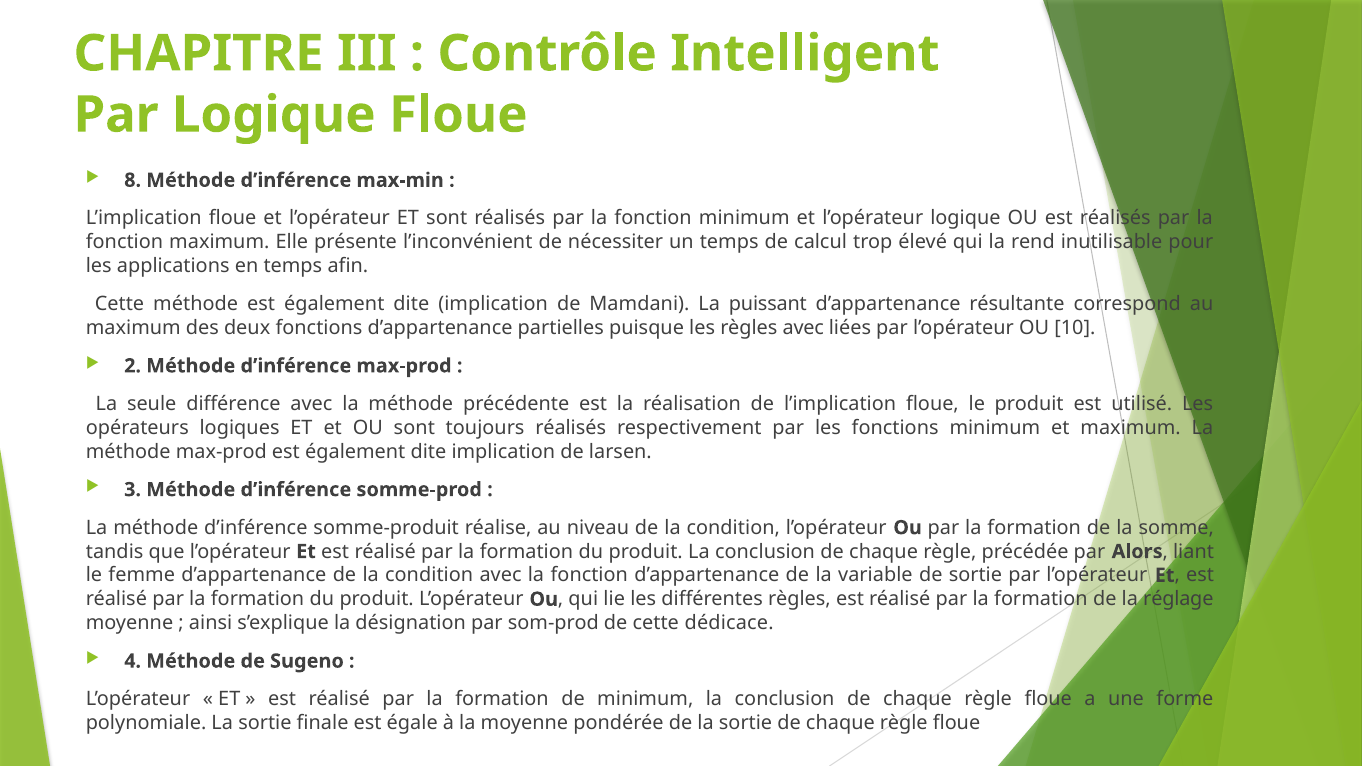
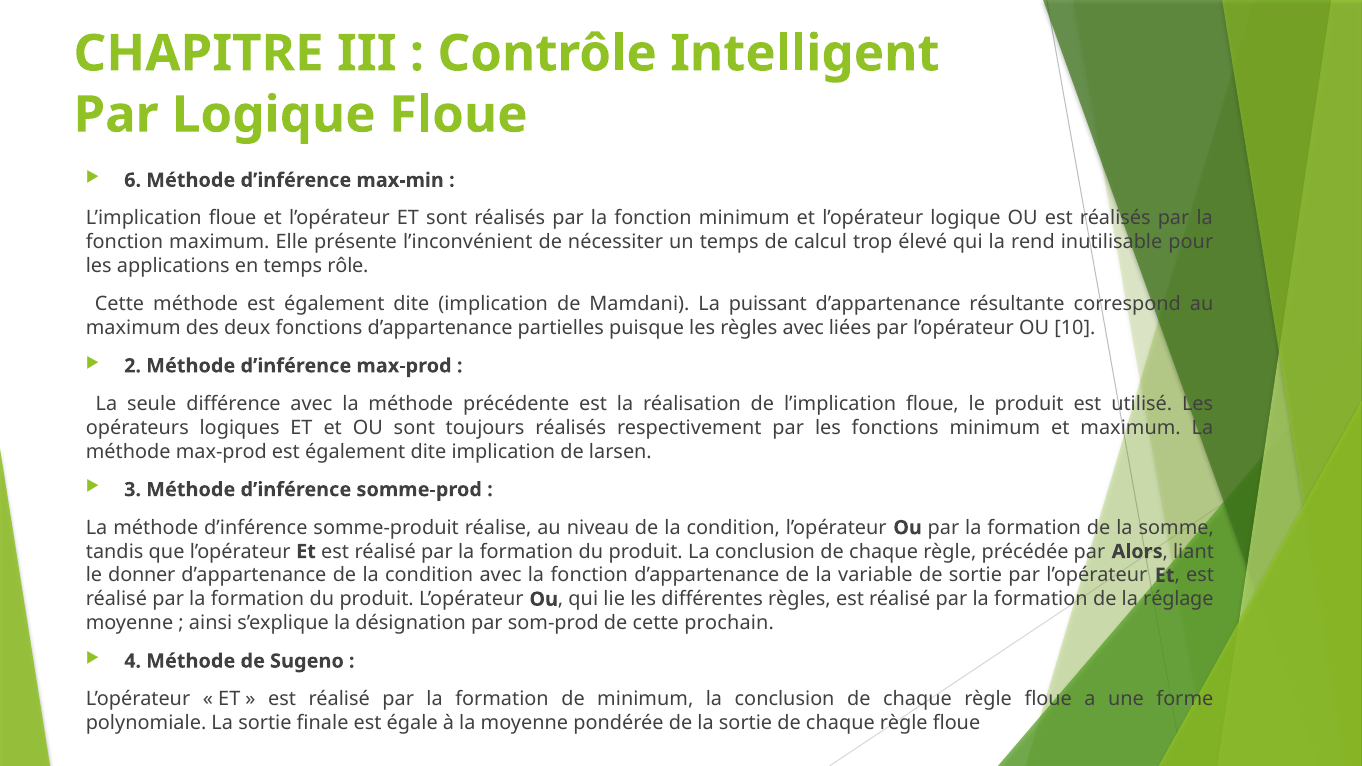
8: 8 -> 6
afin: afin -> rôle
femme: femme -> donner
dédicace: dédicace -> prochain
